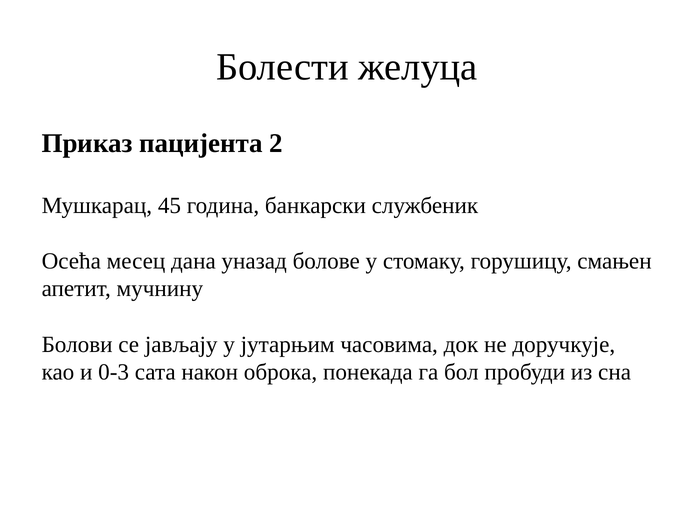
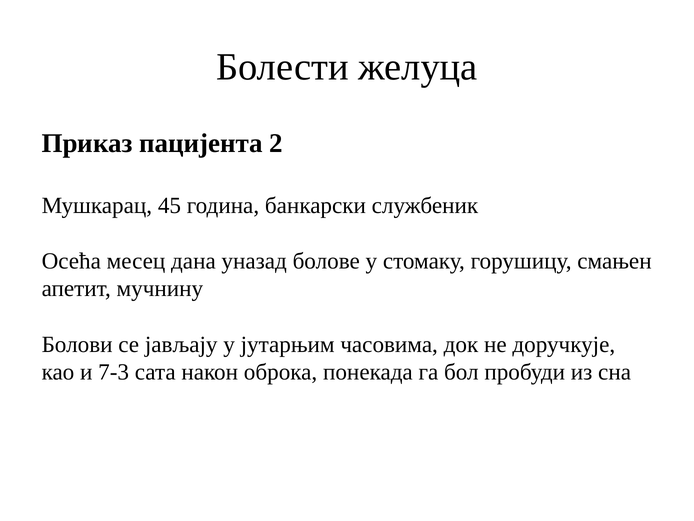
0-3: 0-3 -> 7-3
